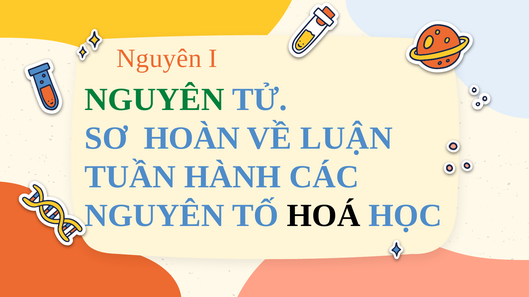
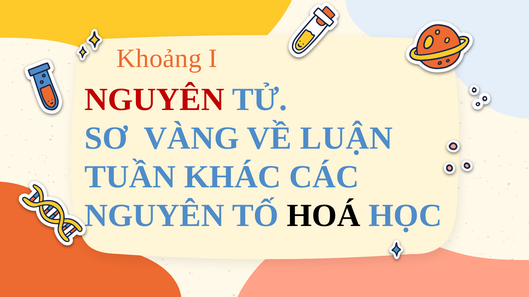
Nguyên at (159, 59): Nguyên -> Khoảng
NGUYÊN at (155, 100) colour: green -> red
HOÀN: HOÀN -> VÀNG
HÀNH: HÀNH -> KHÁC
